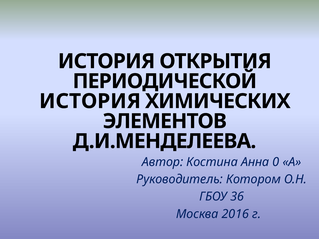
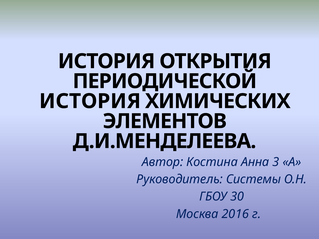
0: 0 -> 3
Котором: Котором -> Системы
36: 36 -> 30
